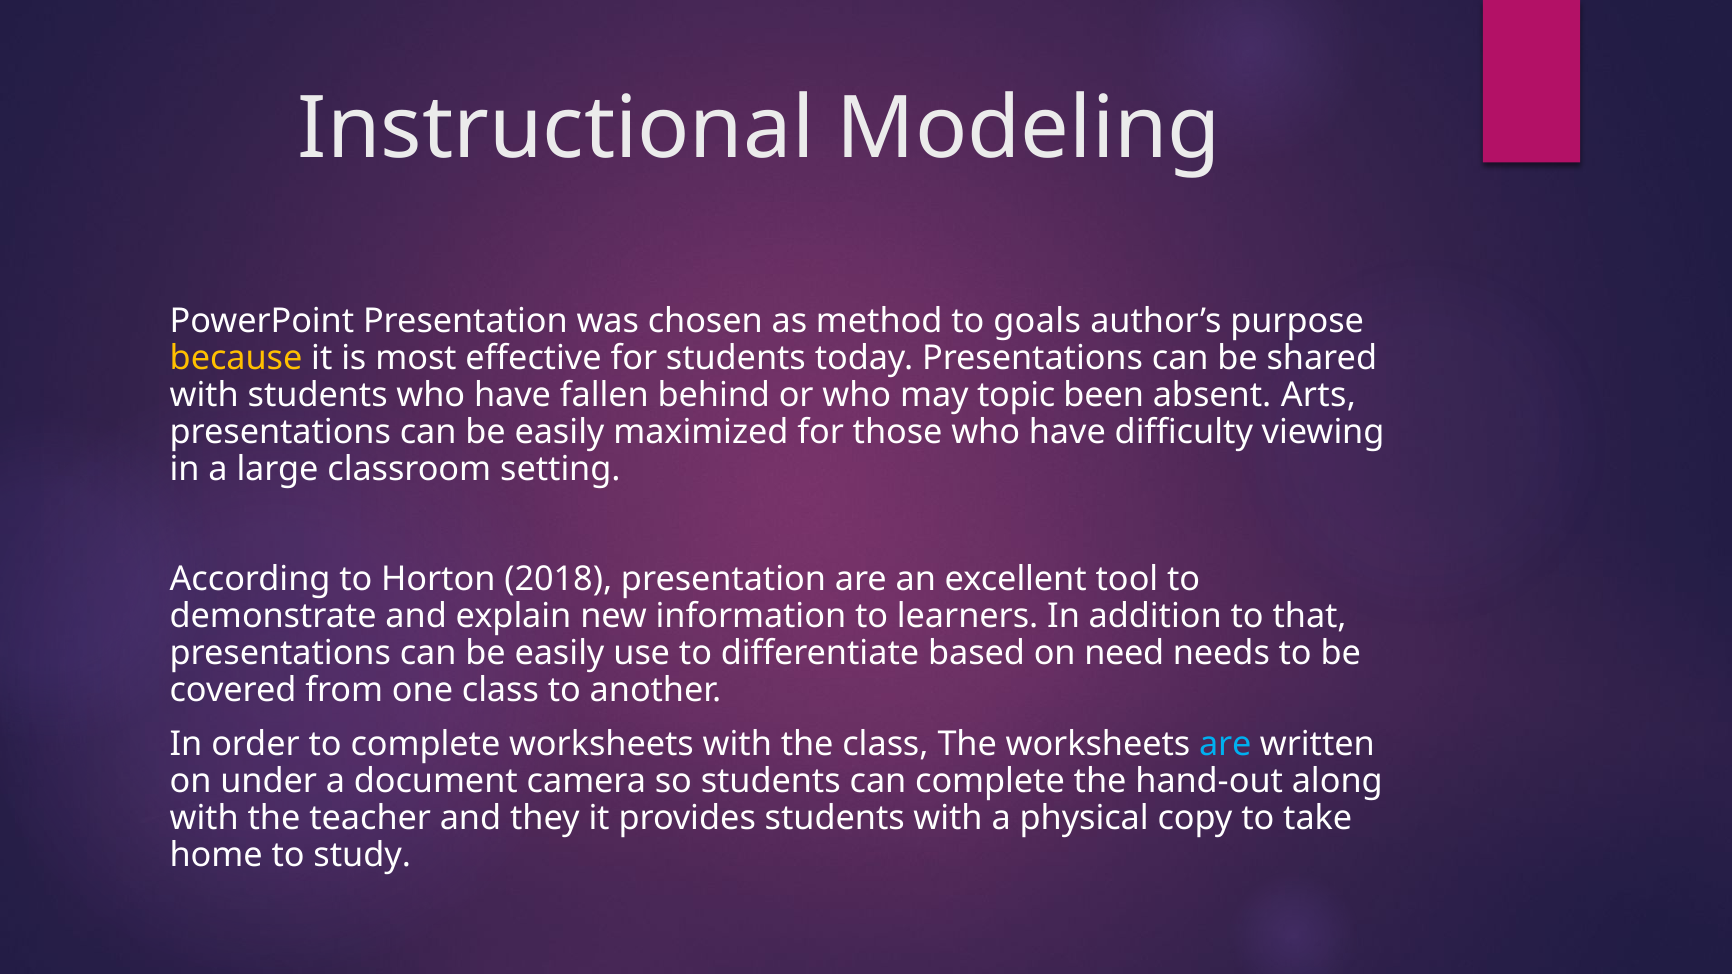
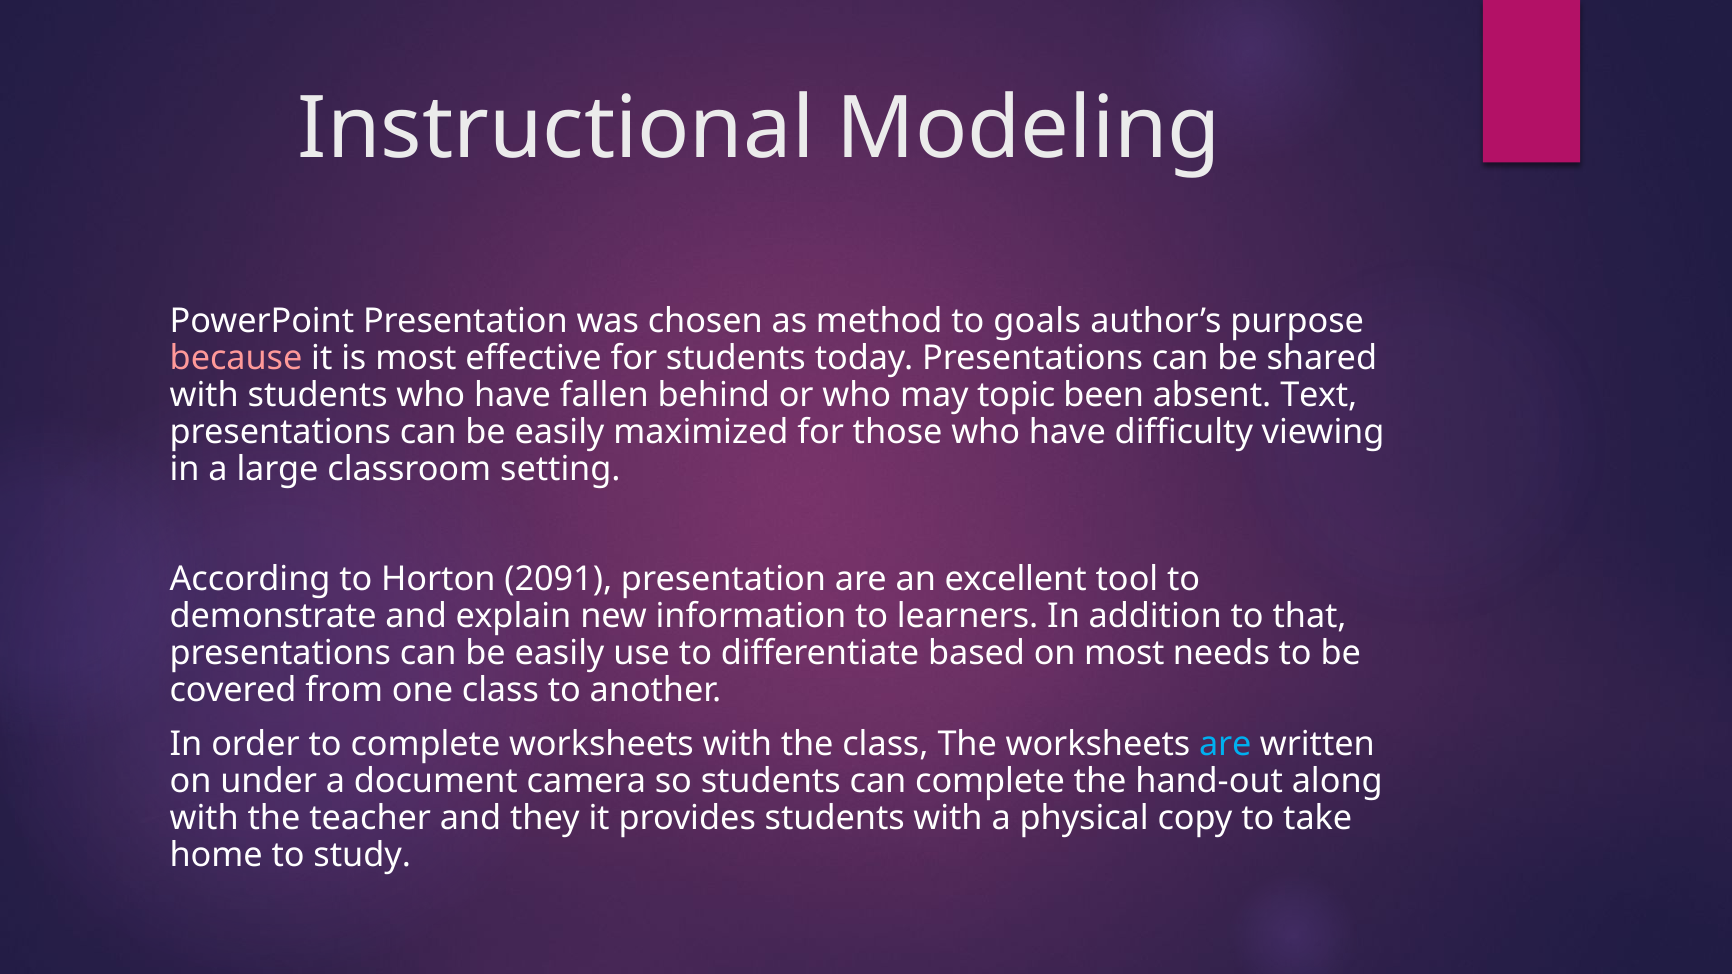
because colour: yellow -> pink
Arts: Arts -> Text
2018: 2018 -> 2091
on need: need -> most
